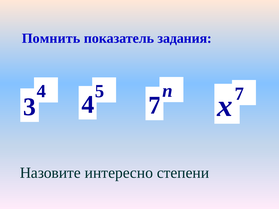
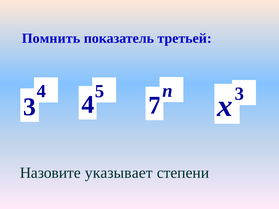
задания: задания -> третьей
x 7: 7 -> 3
интересно: интересно -> указывает
